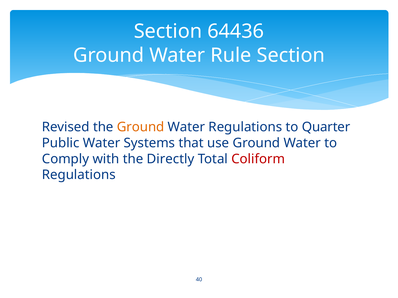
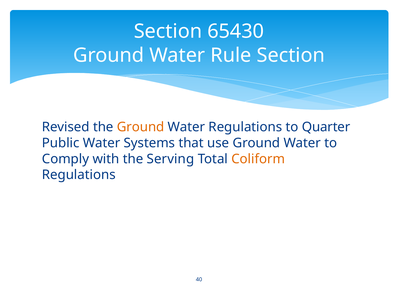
64436: 64436 -> 65430
Directly: Directly -> Serving
Coliform colour: red -> orange
